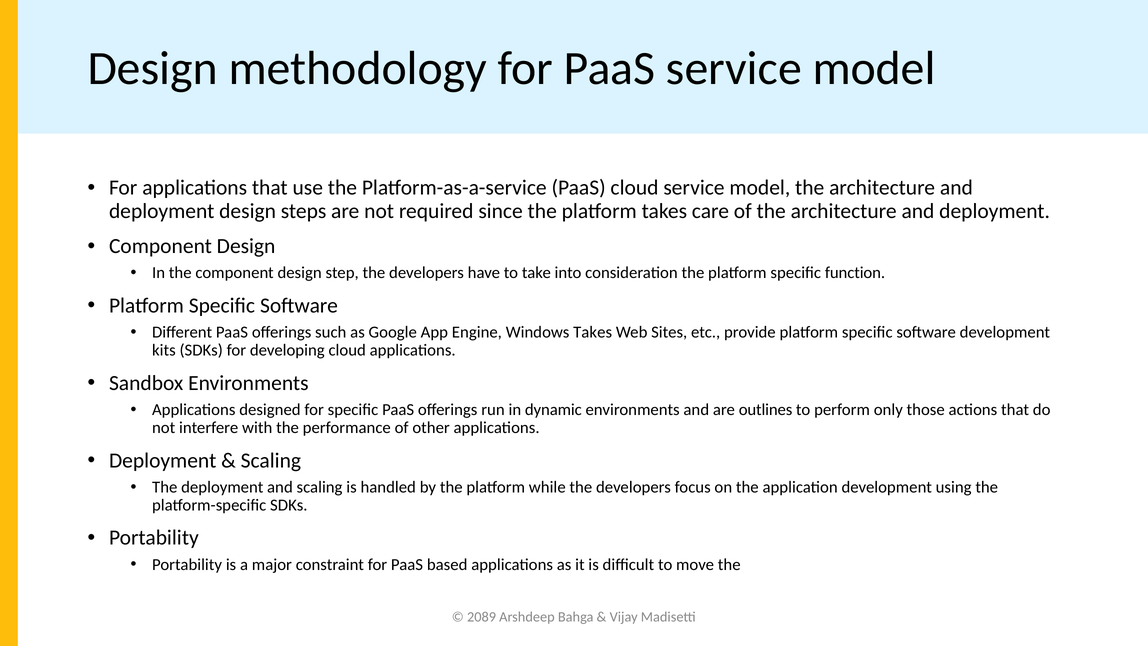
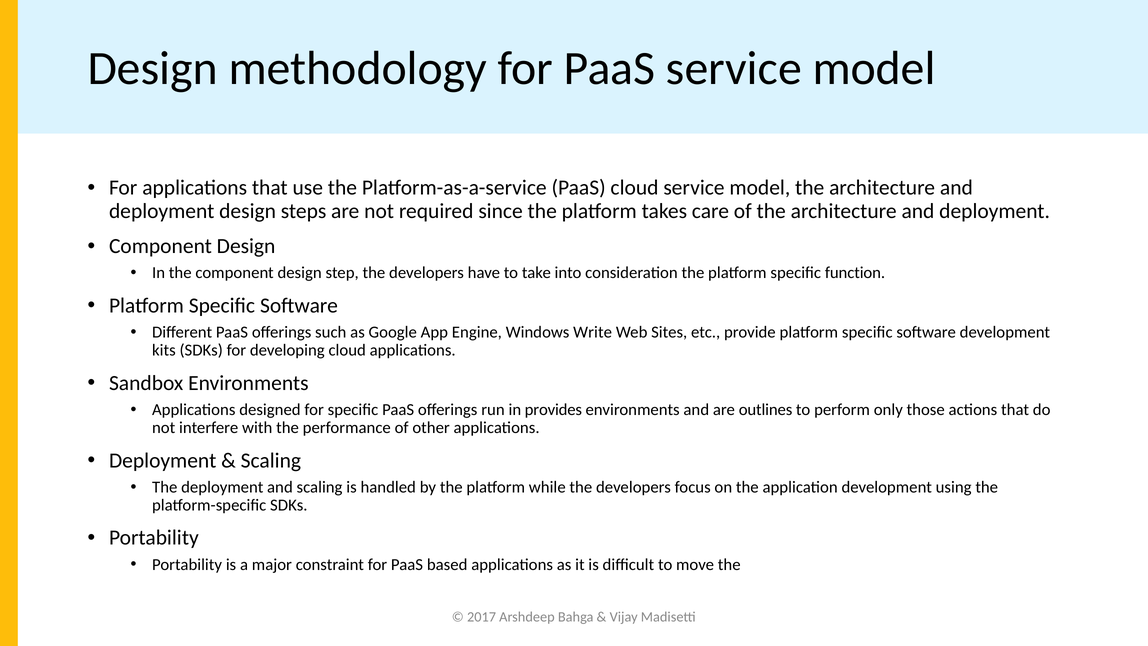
Windows Takes: Takes -> Write
dynamic: dynamic -> provides
2089: 2089 -> 2017
